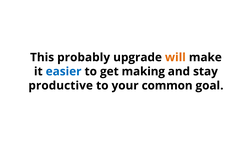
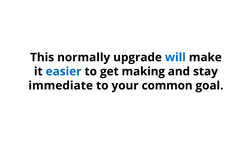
probably: probably -> normally
will colour: orange -> blue
productive: productive -> immediate
